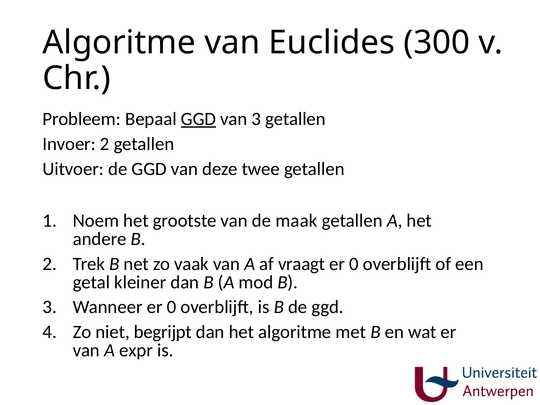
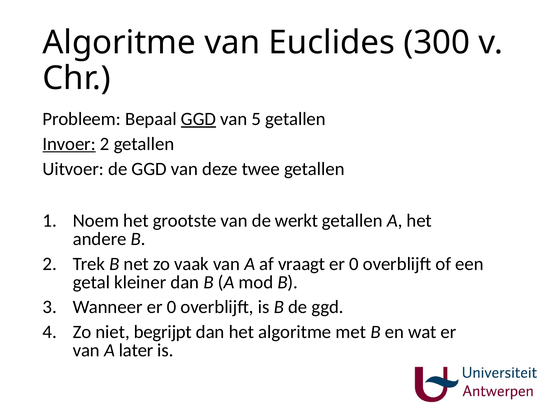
van 3: 3 -> 5
Invoer underline: none -> present
maak: maak -> werkt
expr: expr -> later
